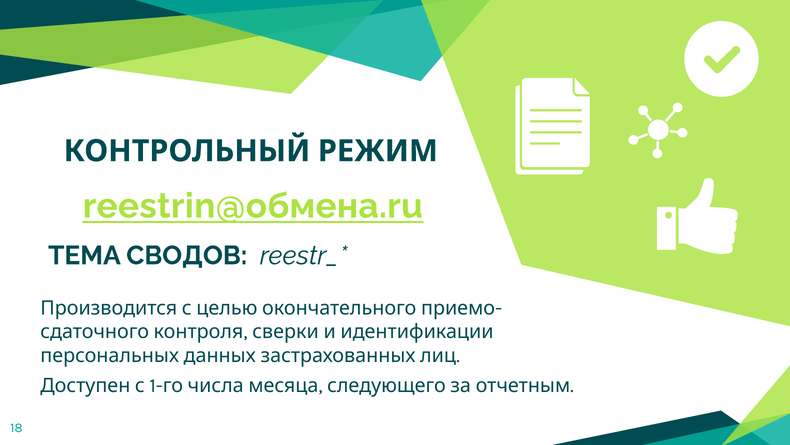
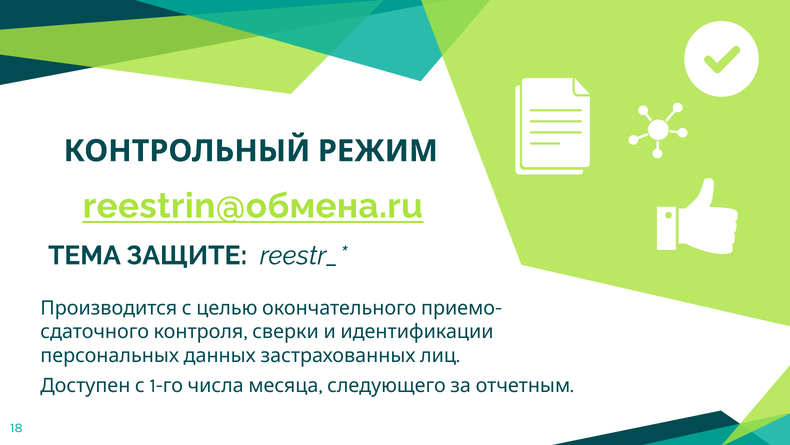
СВОДОВ: СВОДОВ -> ЗАЩИТЕ
